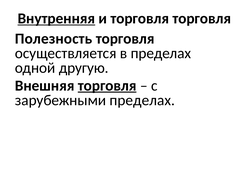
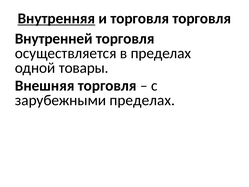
Полезность: Полезность -> Внутренней
другую: другую -> товары
торговля at (107, 85) underline: present -> none
